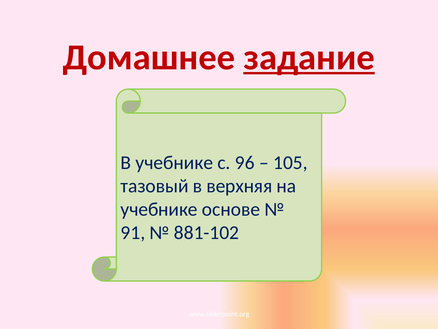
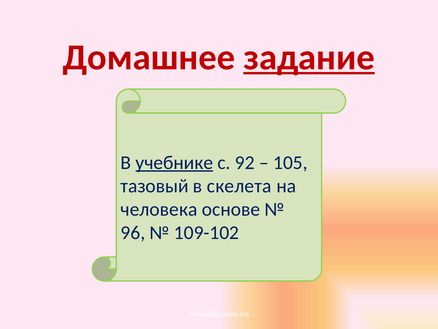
учебнике at (174, 162) underline: none -> present
96: 96 -> 92
верхняя: верхняя -> скелета
учебнике at (159, 209): учебнике -> человека
91: 91 -> 96
881-102: 881-102 -> 109-102
